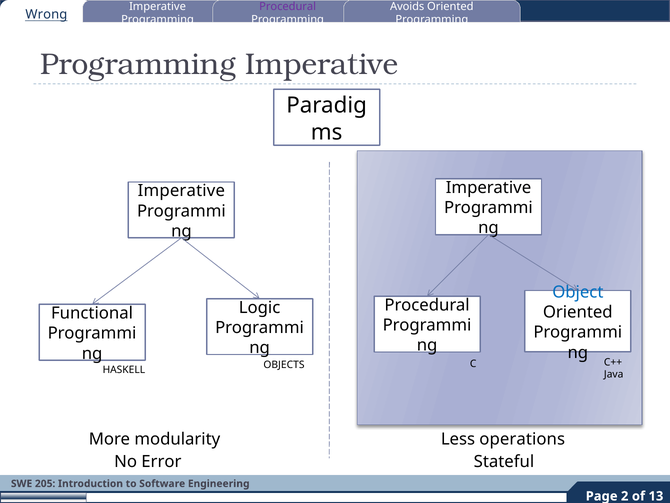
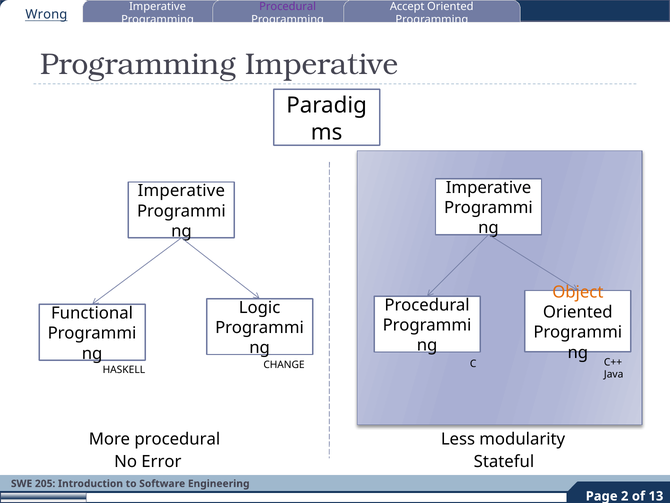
Avoids: Avoids -> Accept
Object colour: blue -> orange
OBJECTS: OBJECTS -> CHANGE
More modularity: modularity -> procedural
operations: operations -> modularity
